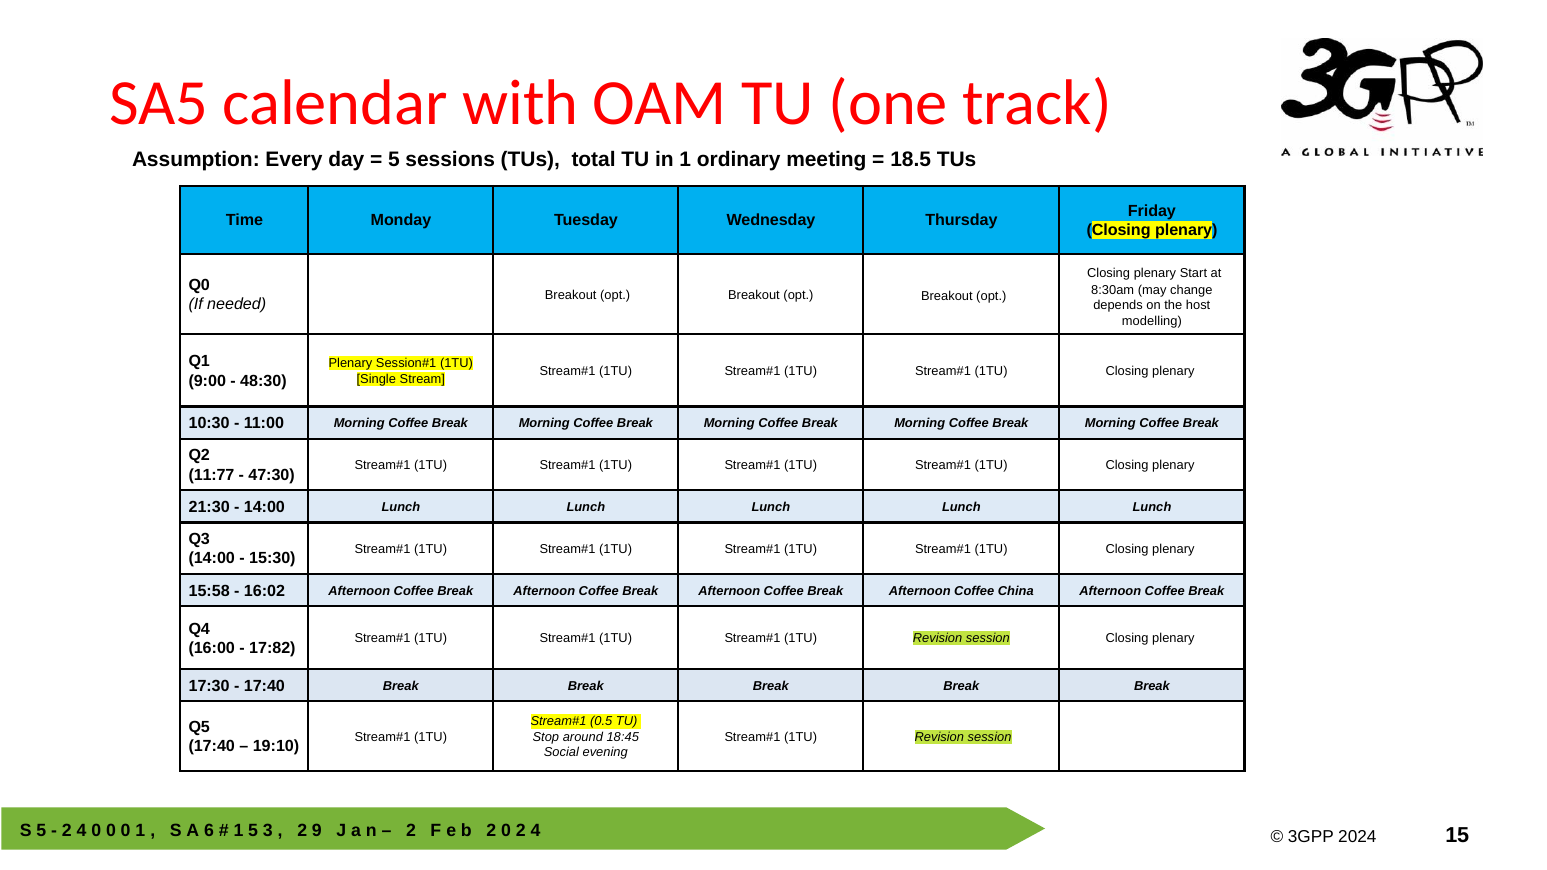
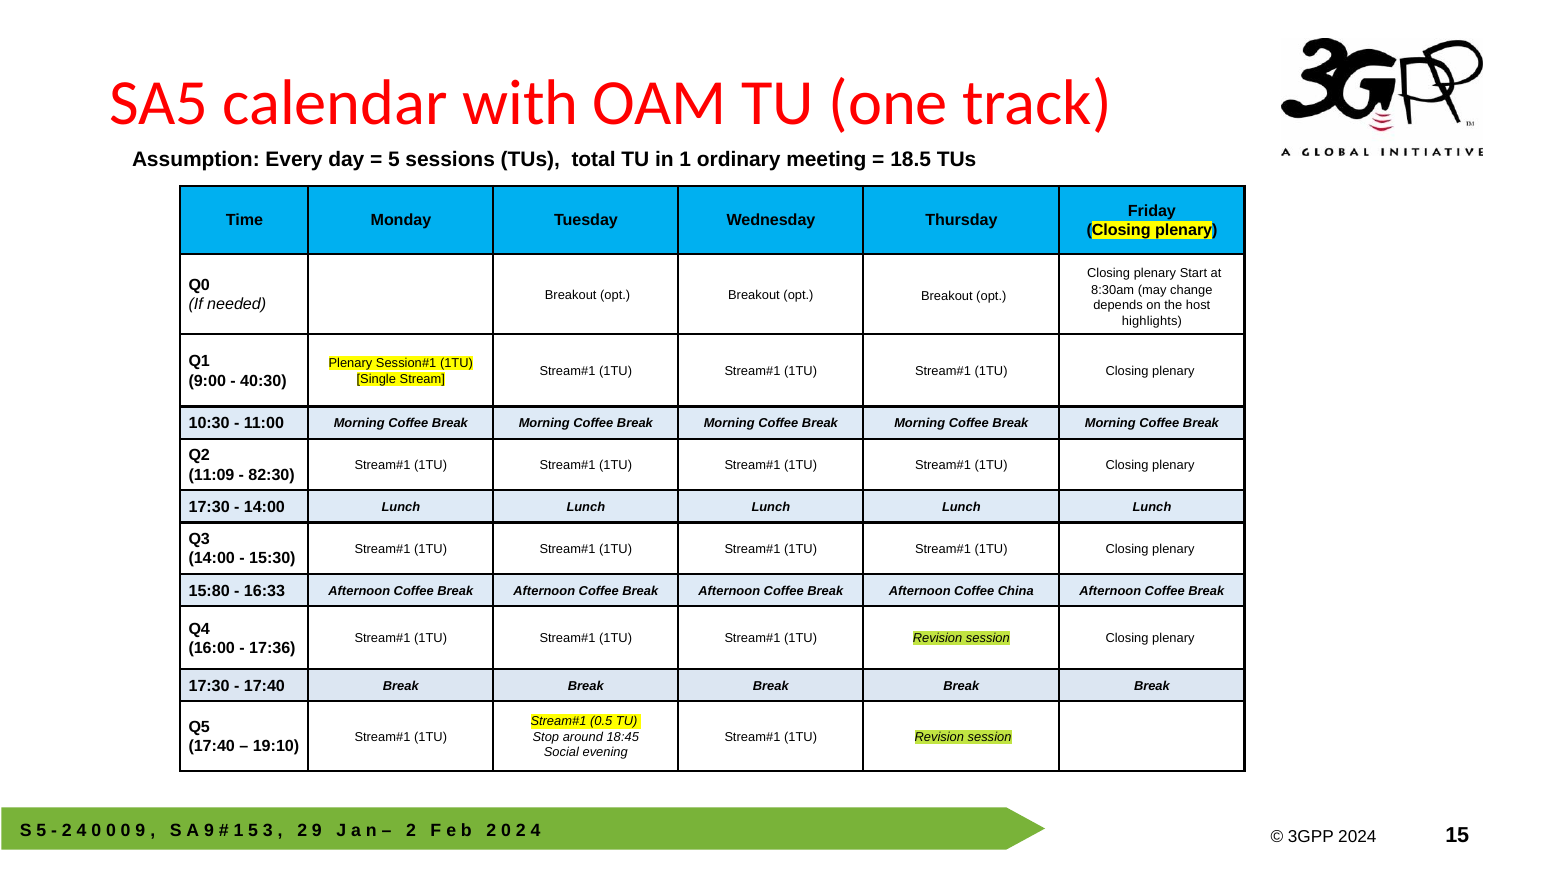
modelling: modelling -> highlights
48:30: 48:30 -> 40:30
11:77: 11:77 -> 11:09
47:30: 47:30 -> 82:30
21:30 at (209, 507): 21:30 -> 17:30
15:58: 15:58 -> 15:80
16:02: 16:02 -> 16:33
17:82: 17:82 -> 17:36
1 at (140, 831): 1 -> 9
6 at (209, 831): 6 -> 9
